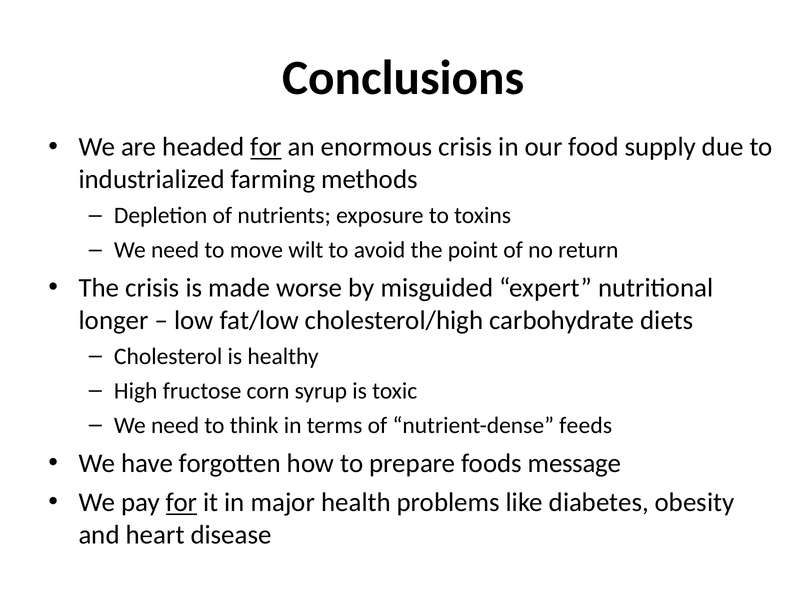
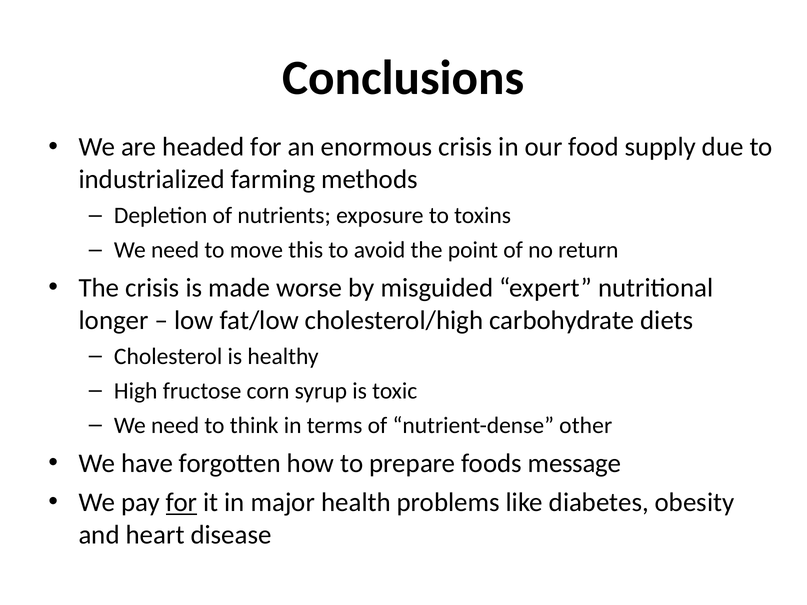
for at (266, 147) underline: present -> none
wilt: wilt -> this
feeds: feeds -> other
